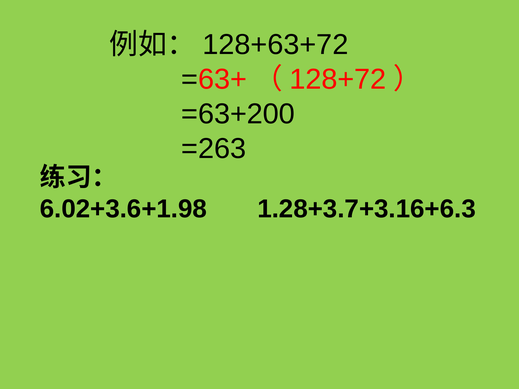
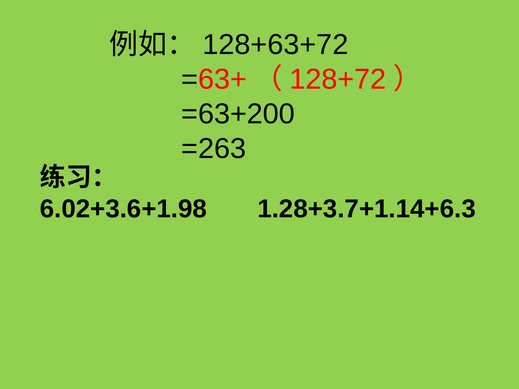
1.28+3.7+3.16+6.3: 1.28+3.7+3.16+6.3 -> 1.28+3.7+1.14+6.3
